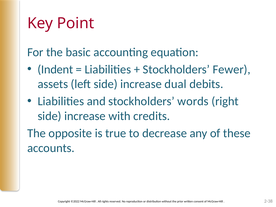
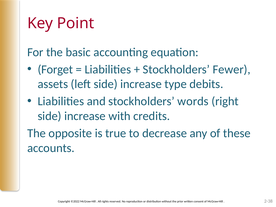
Indent: Indent -> Forget
dual: dual -> type
